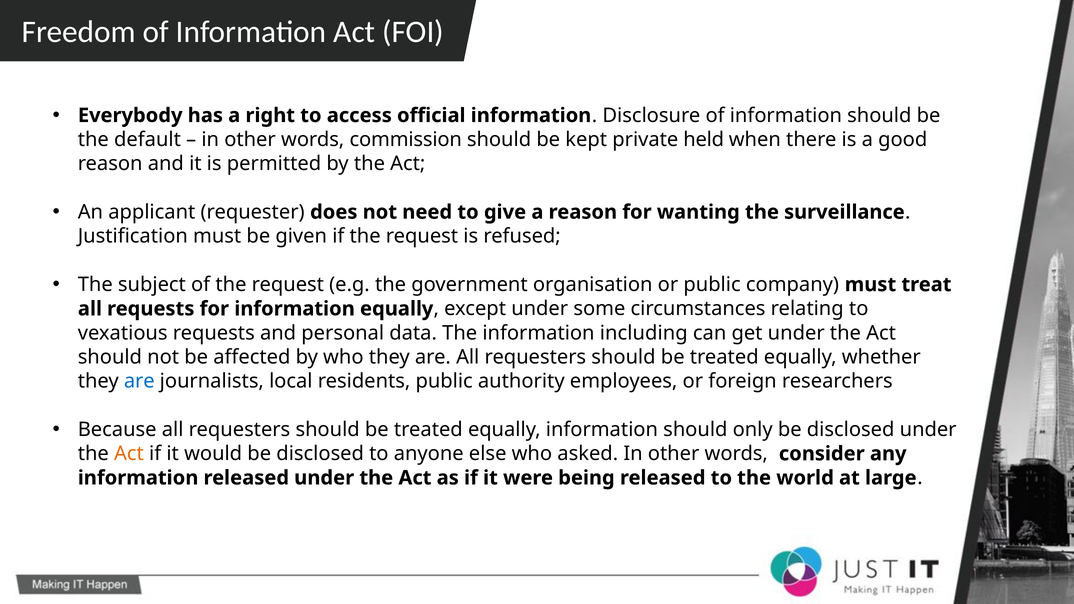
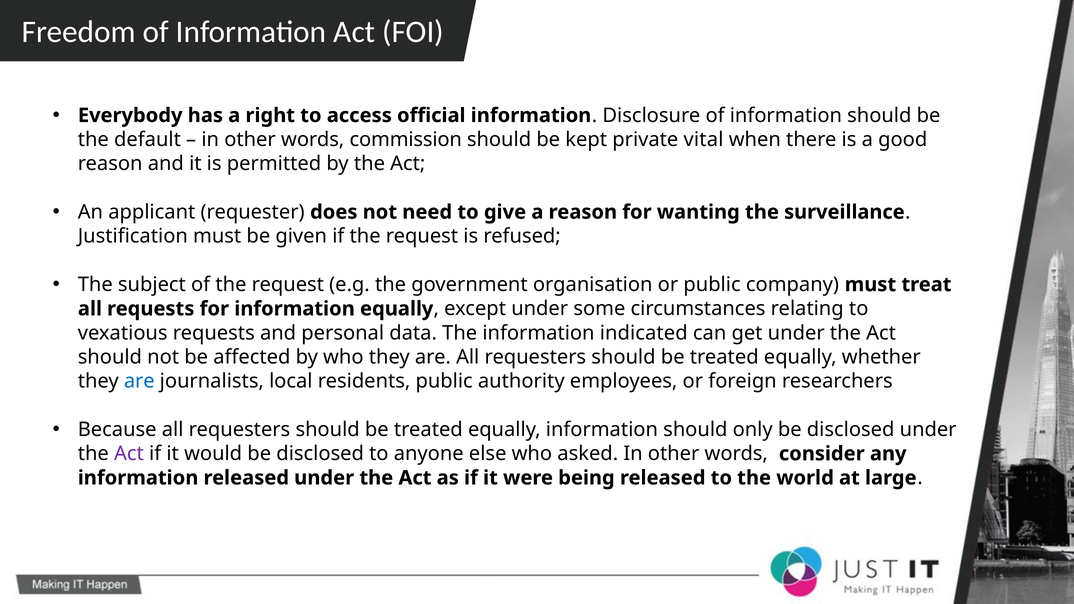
held: held -> vital
including: including -> indicated
Act at (129, 454) colour: orange -> purple
